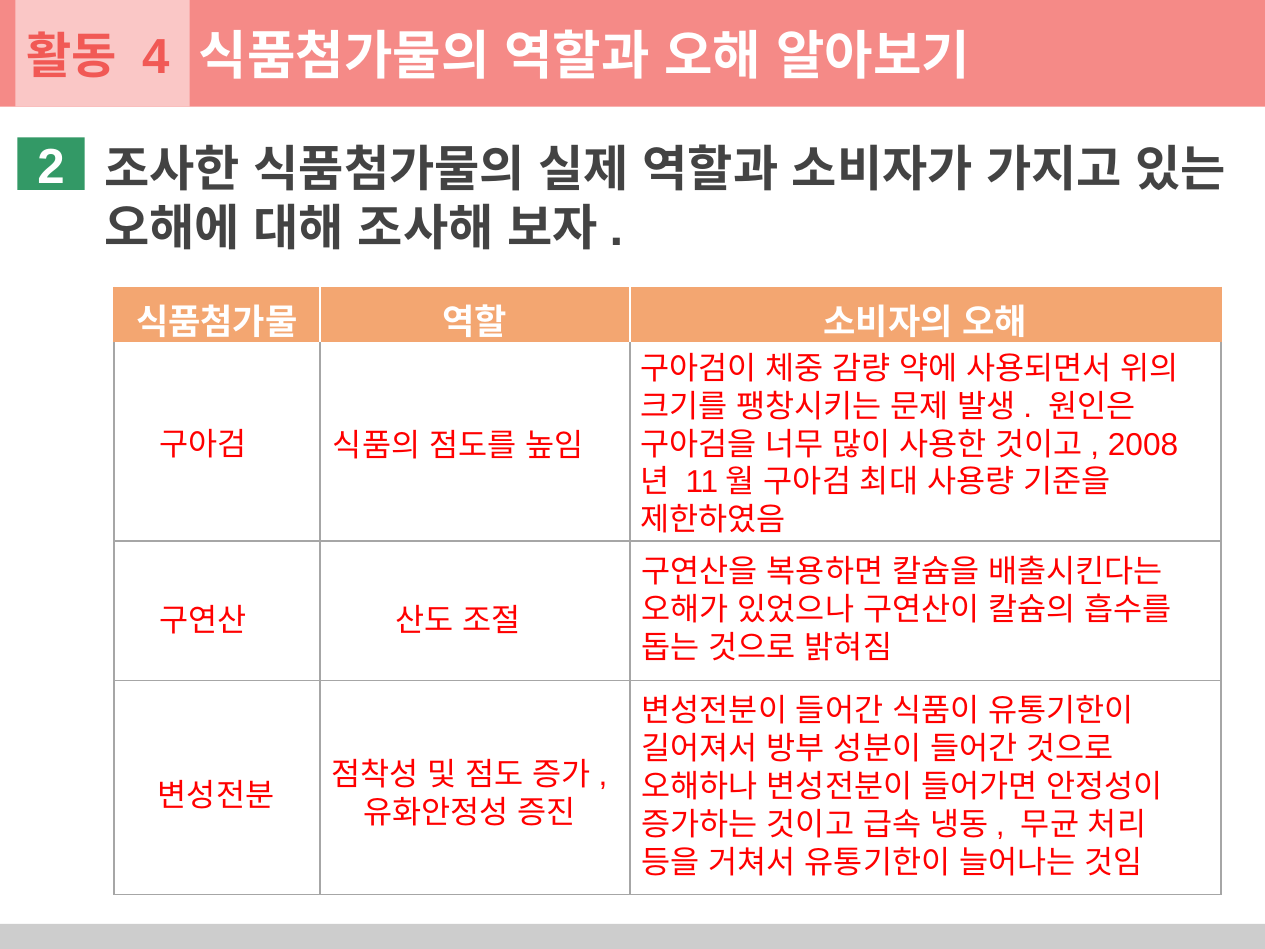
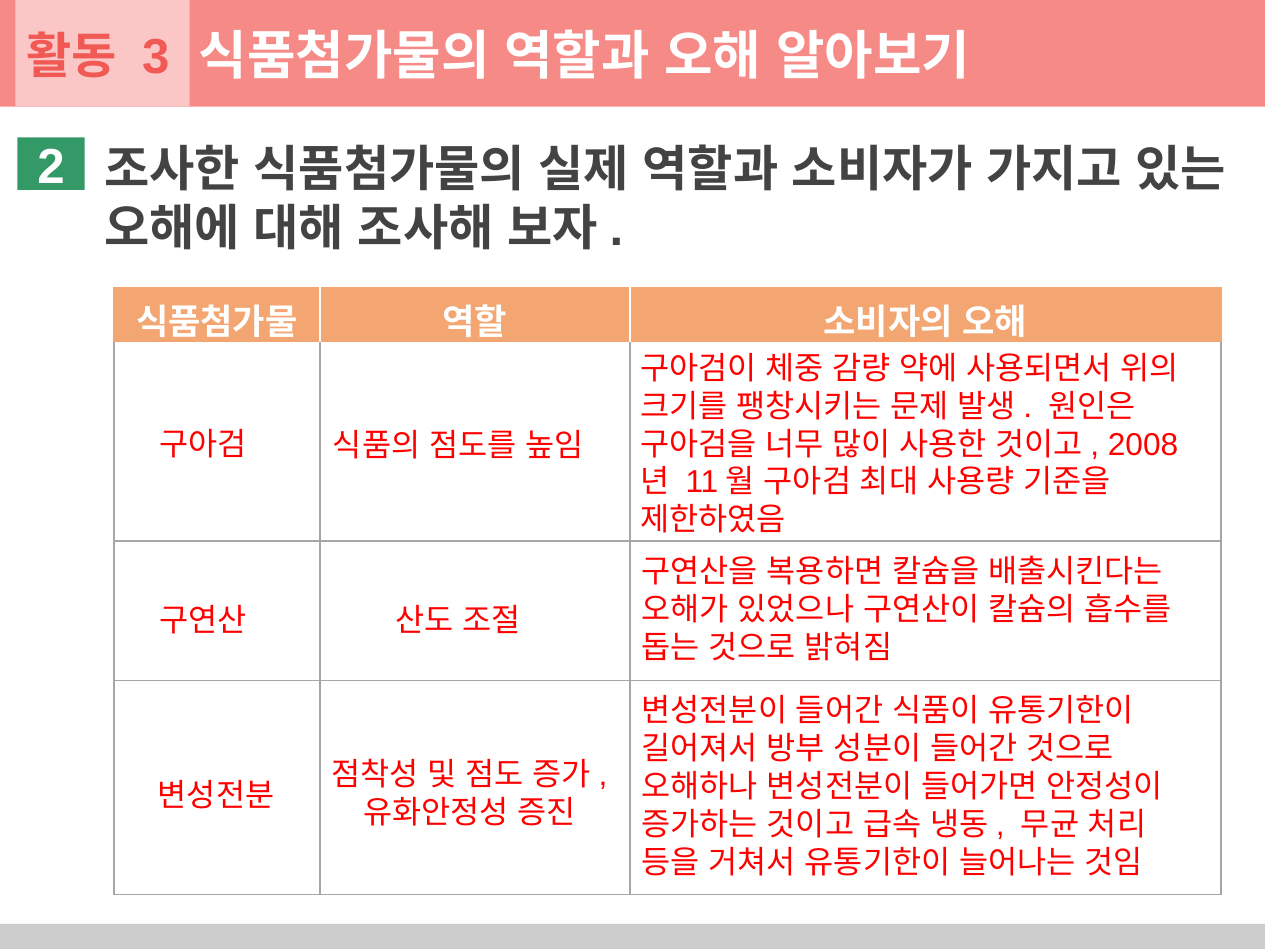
4: 4 -> 3
